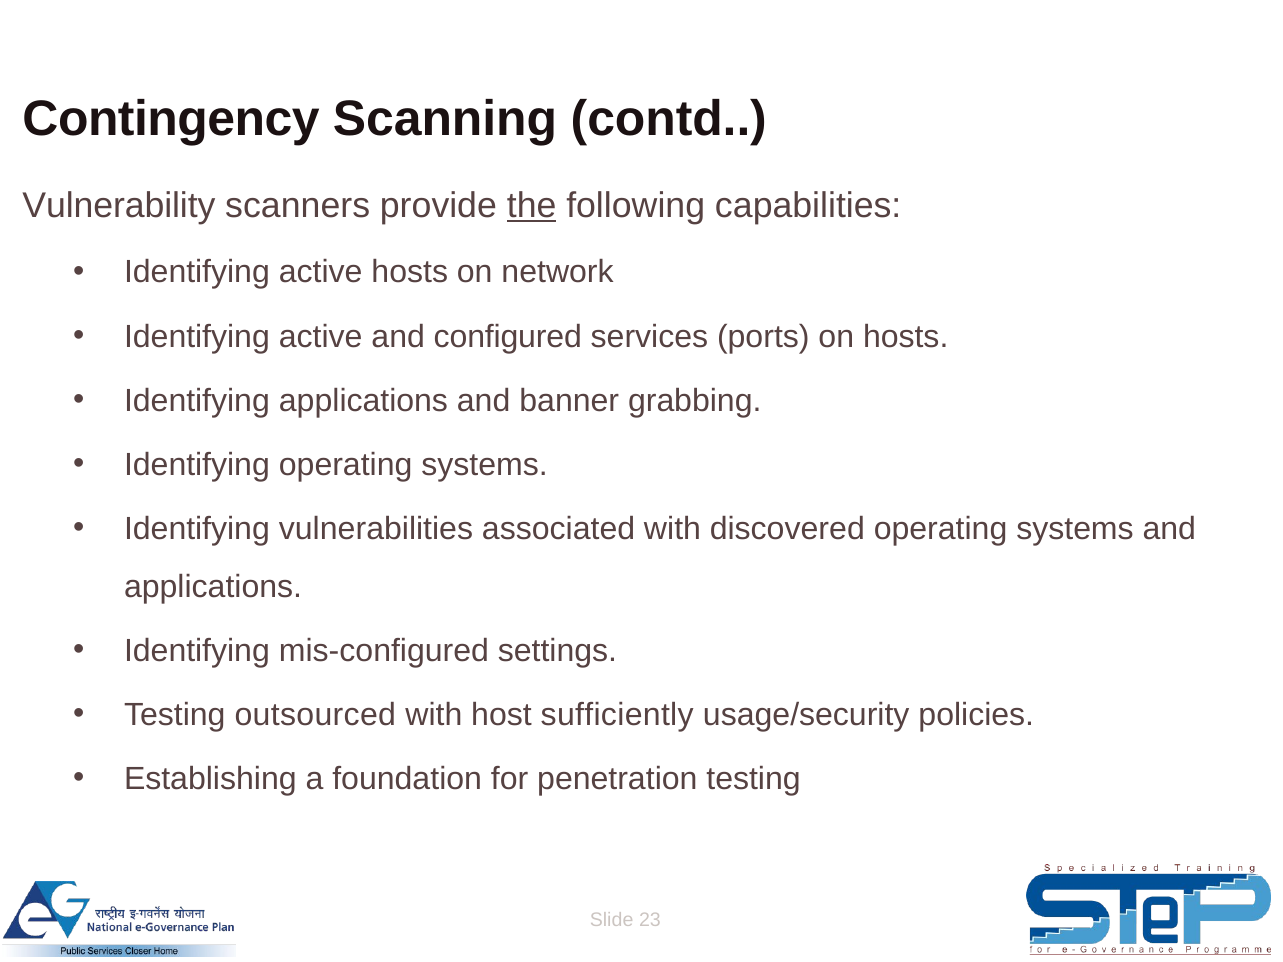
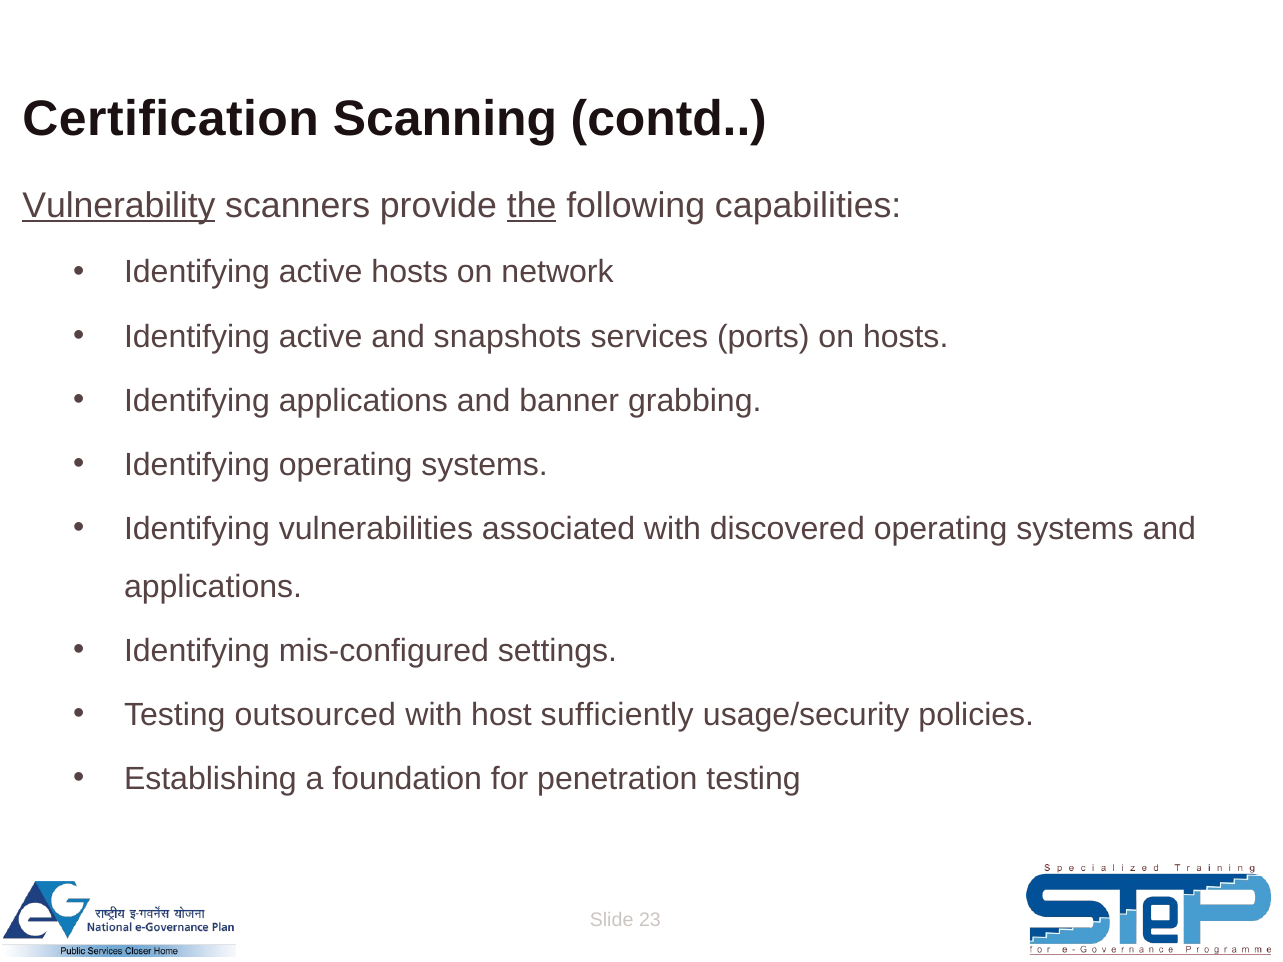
Contingency: Contingency -> Certification
Vulnerability underline: none -> present
configured: configured -> snapshots
